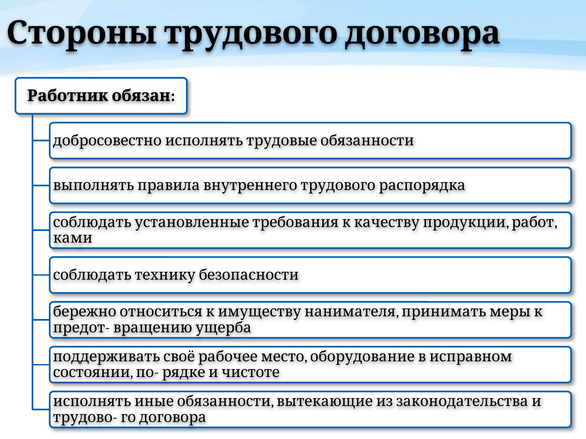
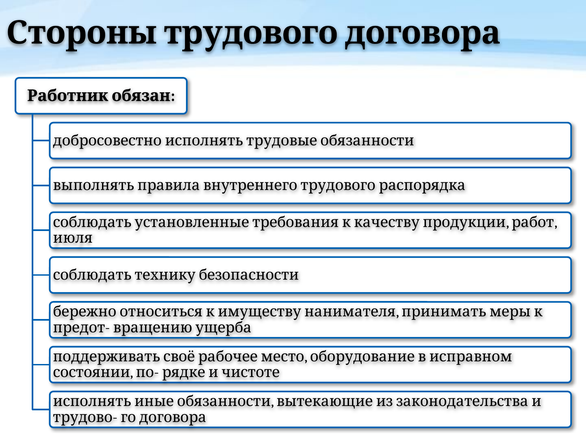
ками: ками -> июля
